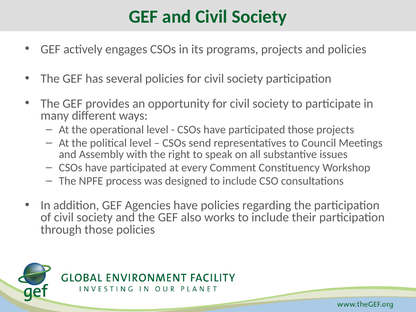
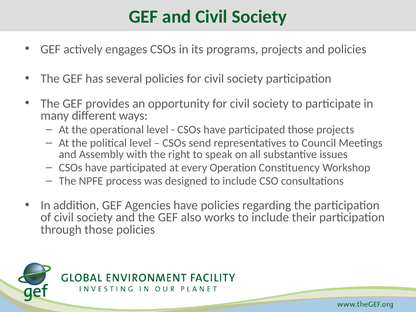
Comment: Comment -> Operation
